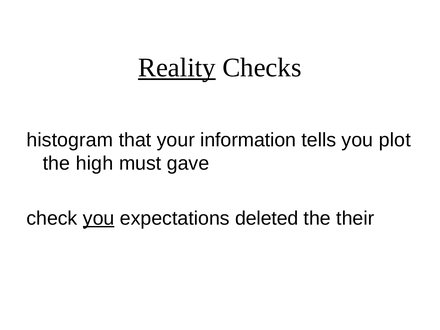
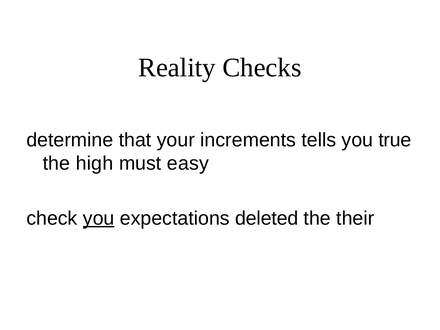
Reality underline: present -> none
histogram: histogram -> determine
information: information -> increments
plot: plot -> true
gave: gave -> easy
